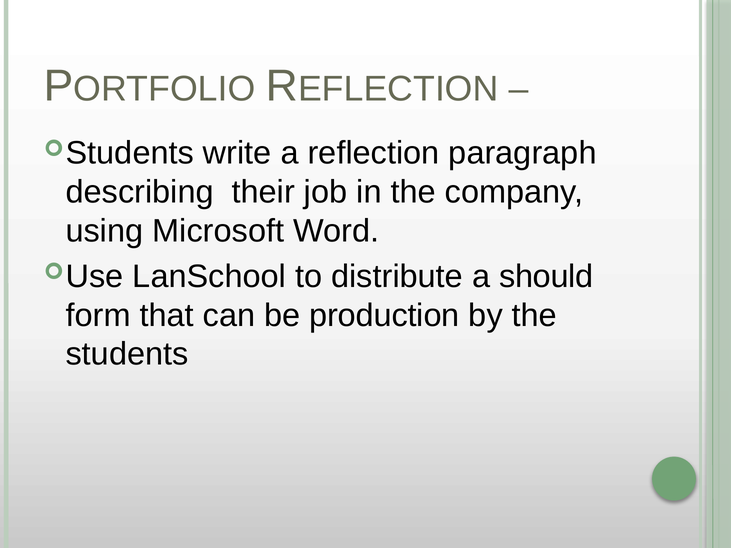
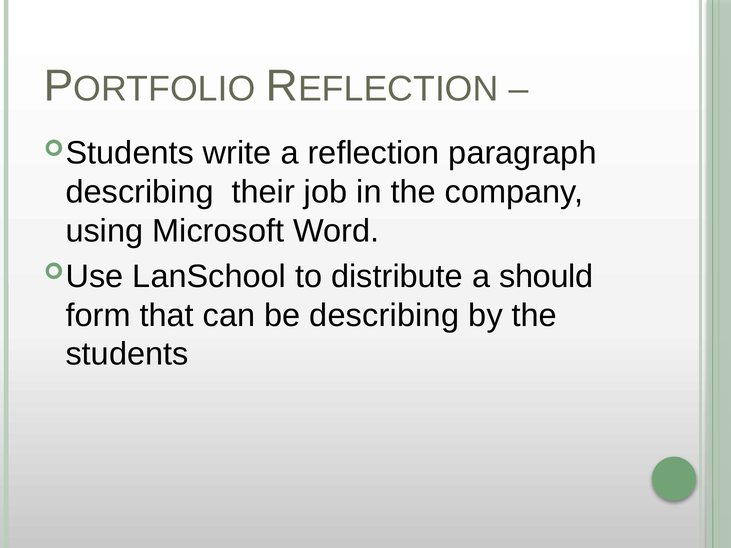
be production: production -> describing
